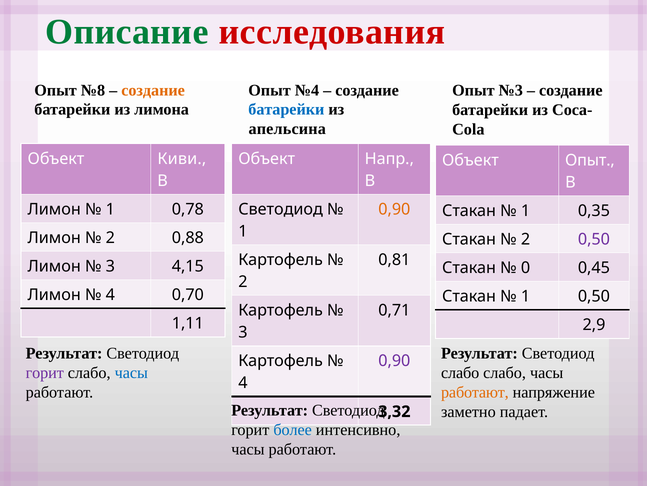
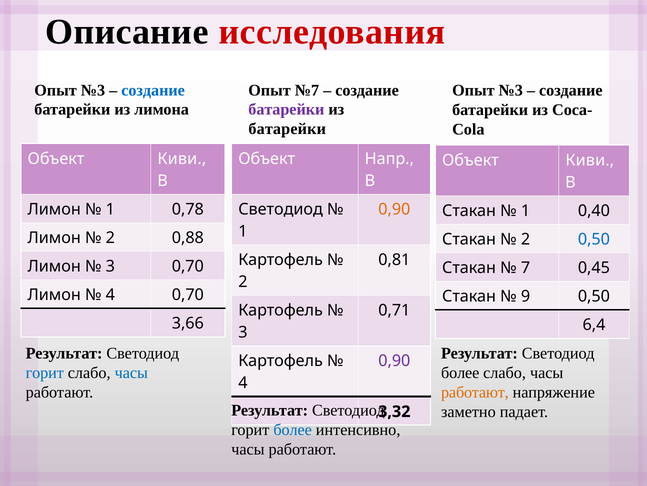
Описание colour: green -> black
№8 at (93, 90): №8 -> №3
создание at (153, 90) colour: orange -> blue
№4: №4 -> №7
батарейки at (286, 109) colour: blue -> purple
апельсина at (287, 129): апельсина -> батарейки
Опыт at (590, 160): Опыт -> Киви
0,35: 0,35 -> 0,40
0,50 at (594, 239) colour: purple -> blue
3 4,15: 4,15 -> 0,70
0: 0 -> 7
1 at (526, 296): 1 -> 9
1,11: 1,11 -> 3,66
2,9: 2,9 -> 6,4
горит at (45, 372) colour: purple -> blue
слабо at (460, 372): слабо -> более
